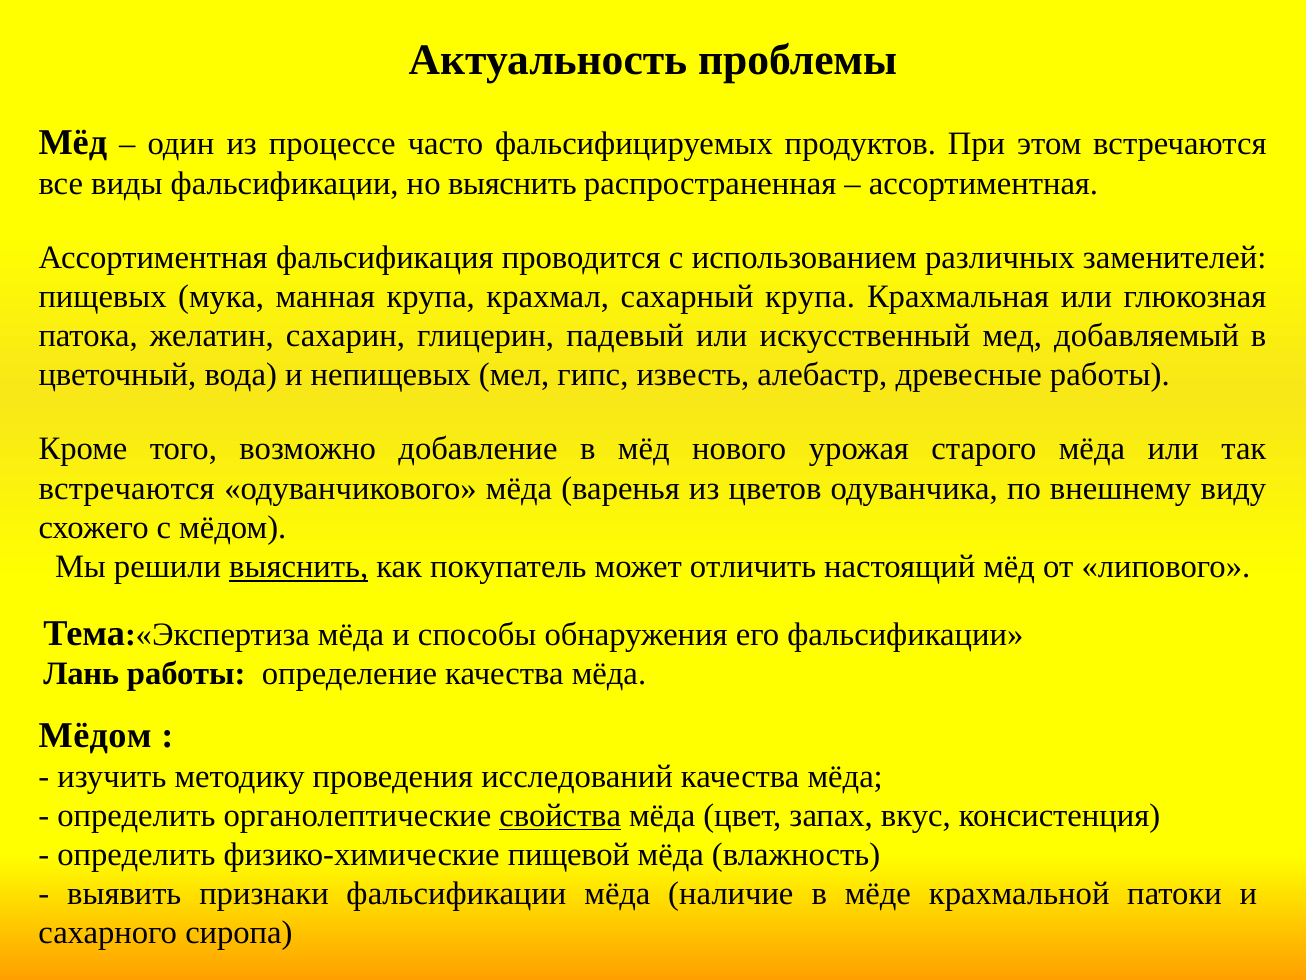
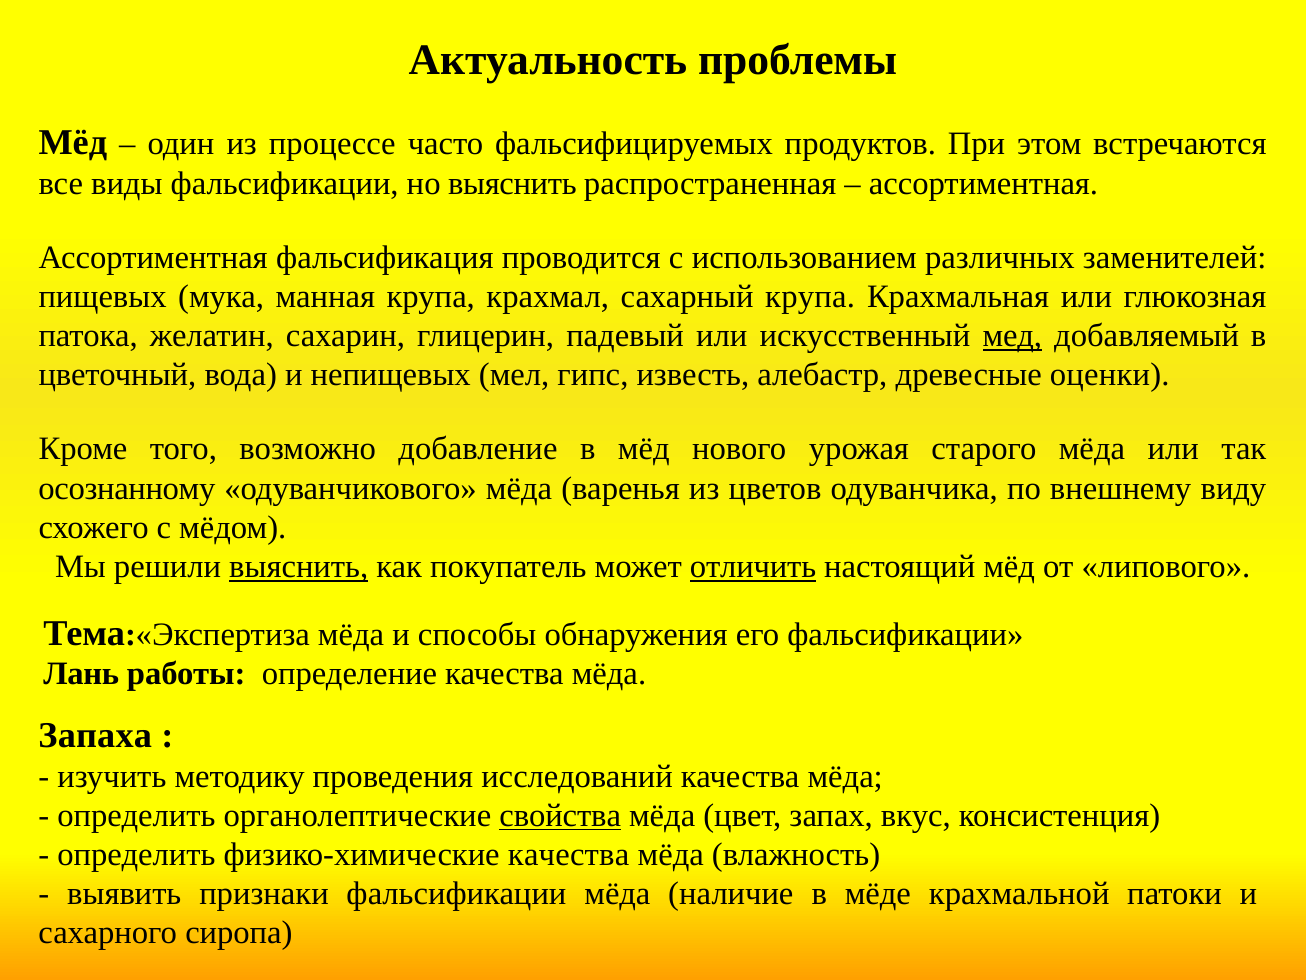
мед underline: none -> present
древесные работы: работы -> оценки
встречаются at (127, 488): встречаются -> осознанному
отличить underline: none -> present
Мёдом at (95, 735): Мёдом -> Запаха
физико-химические пищевой: пищевой -> качества
